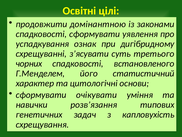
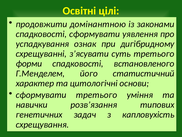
чорних: чорних -> форми
сформувати очікувати: очікувати -> третього
